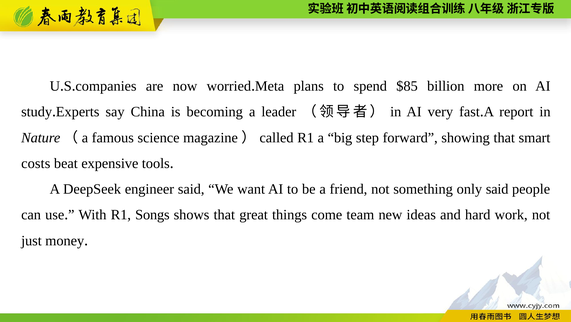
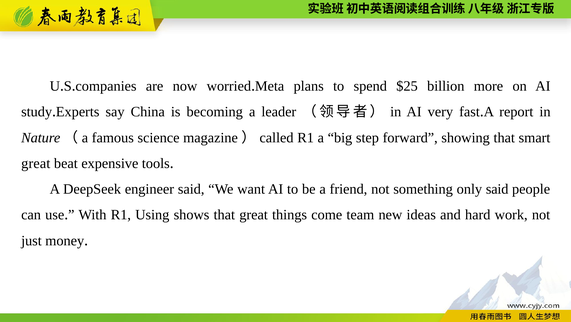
$85: $85 -> $25
costs at (36, 163): costs -> great
Songs: Songs -> Using
